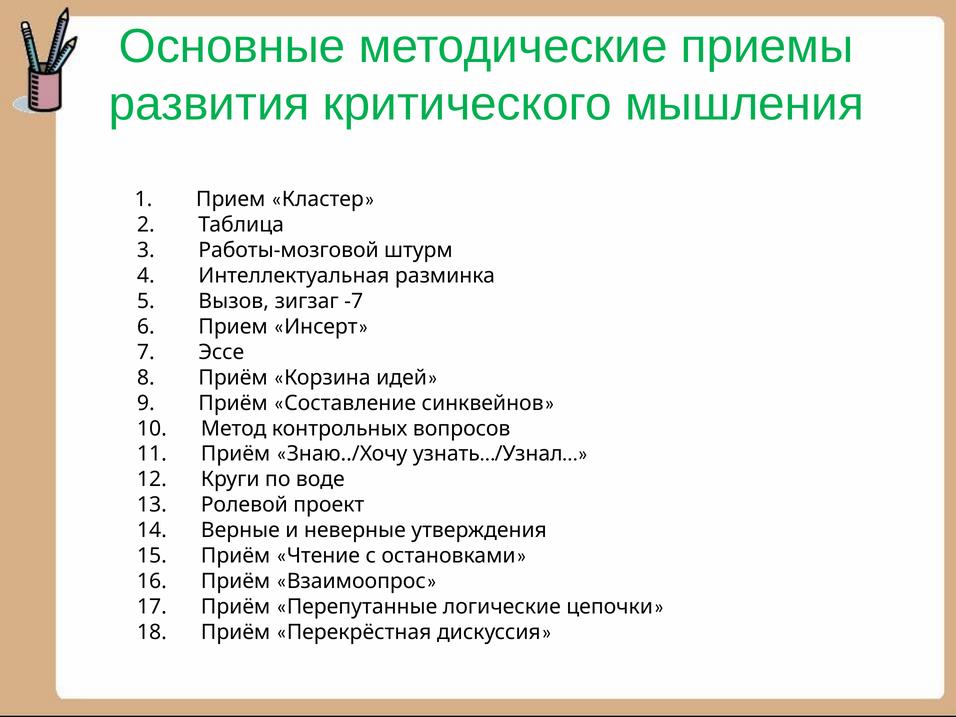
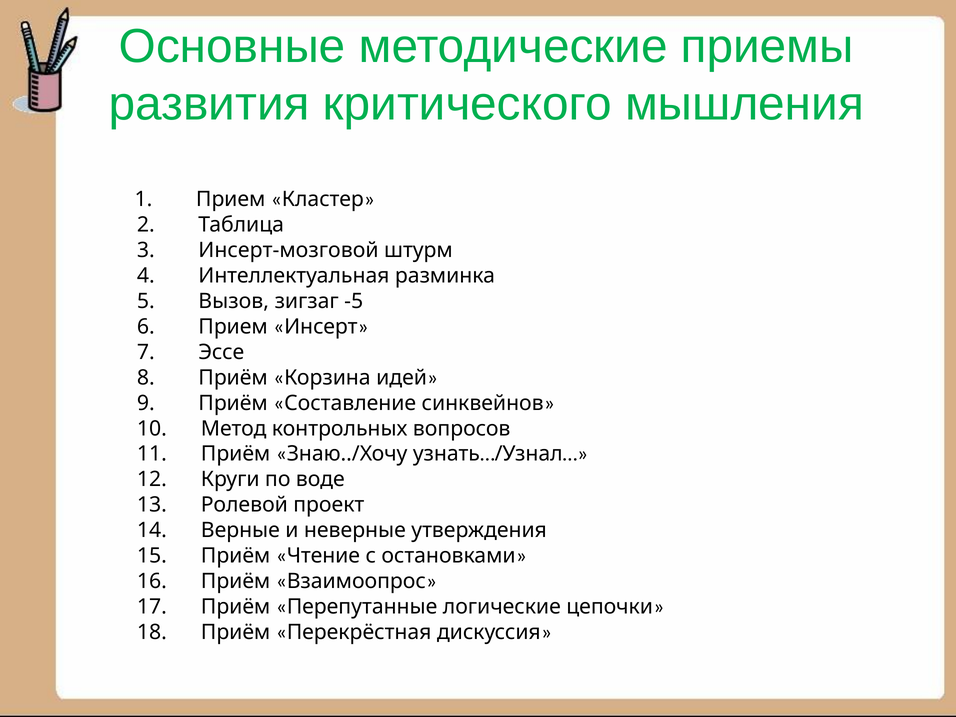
Работы-мозговой: Работы-мозговой -> Инсерт-мозговой
-7: -7 -> -5
